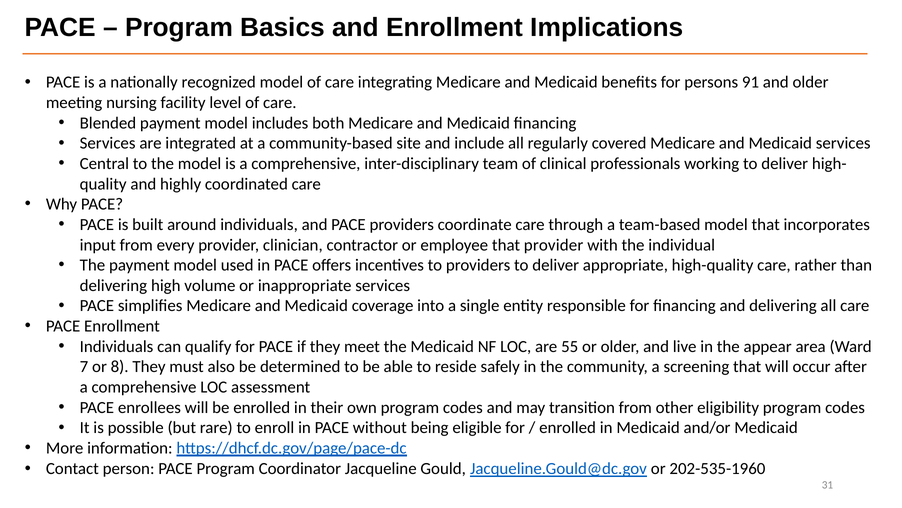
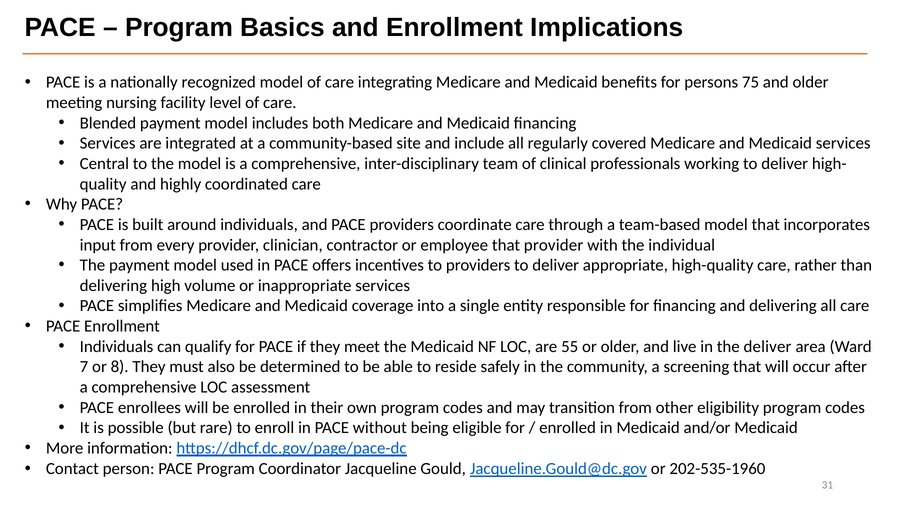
91: 91 -> 75
the appear: appear -> deliver
